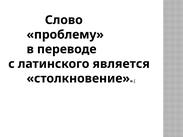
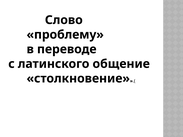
является: является -> общение
